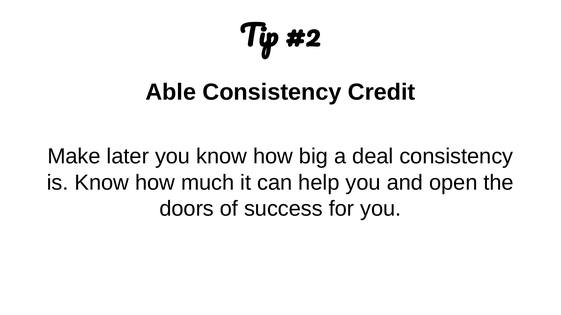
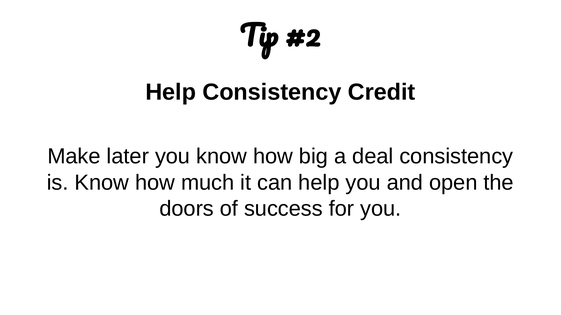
Able at (171, 92): Able -> Help
